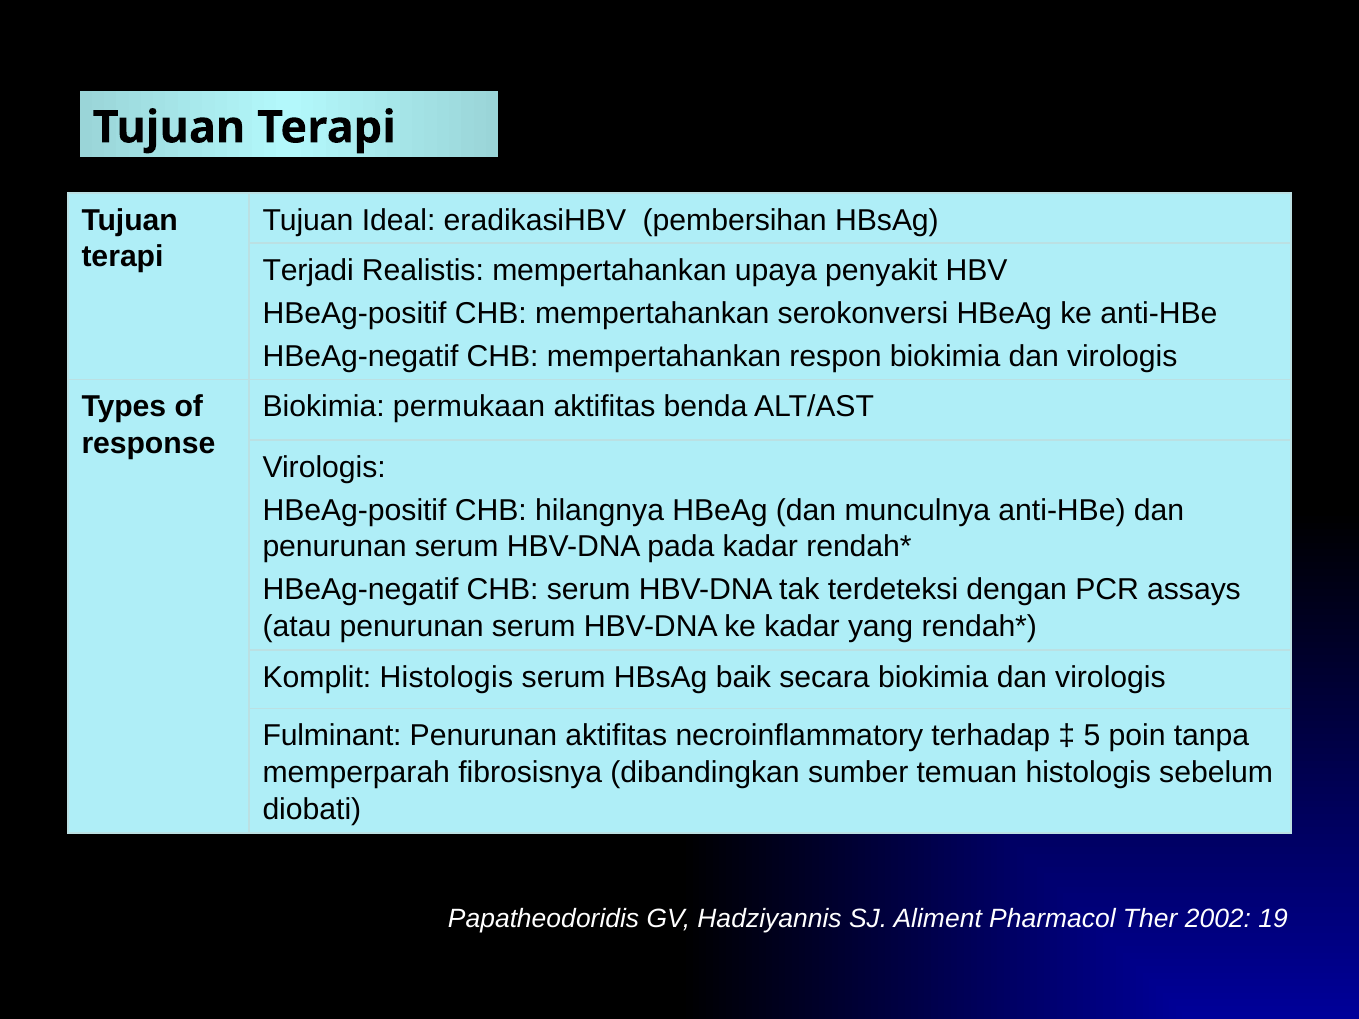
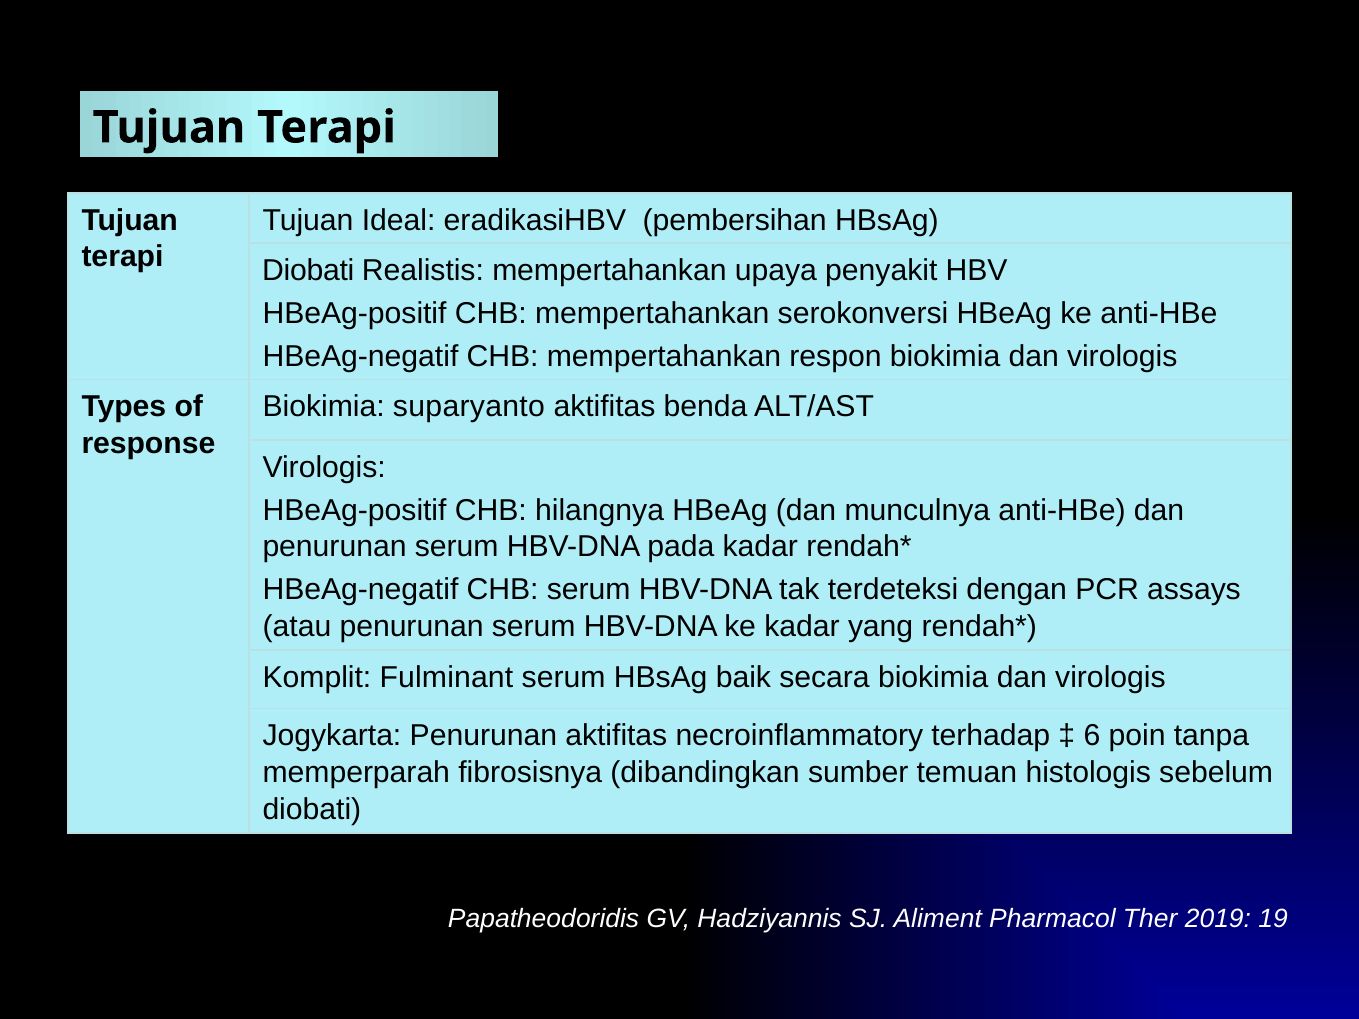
Terjadi at (308, 271): Terjadi -> Diobati
permukaan: permukaan -> suparyanto
Komplit Histologis: Histologis -> Fulminant
Fulminant: Fulminant -> Jogykarta
5: 5 -> 6
2002: 2002 -> 2019
